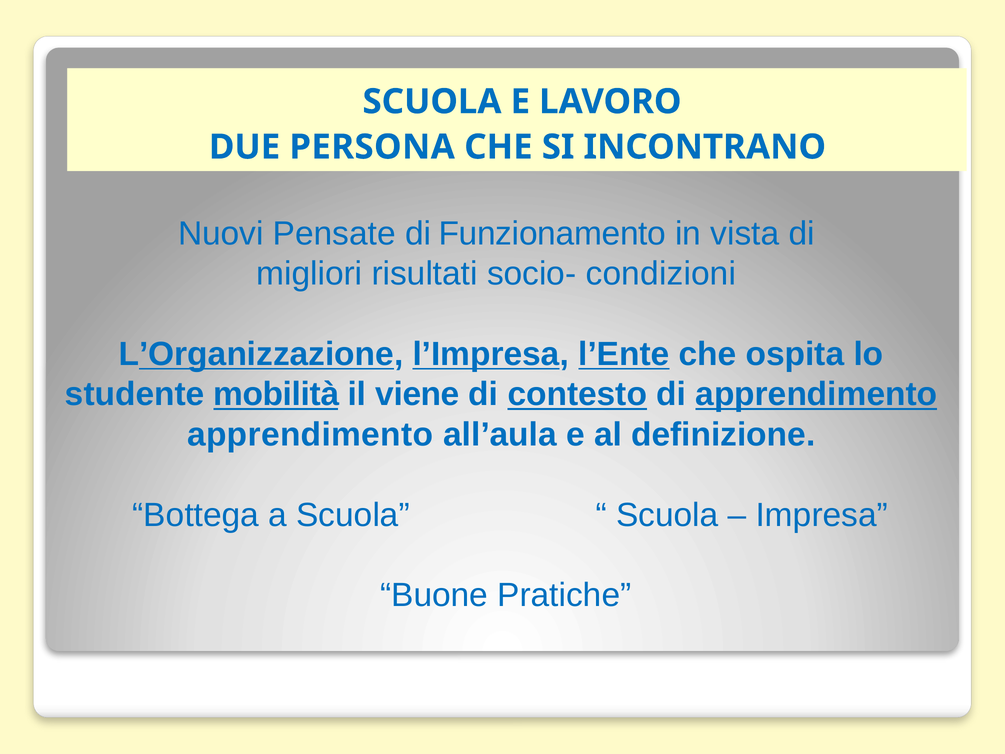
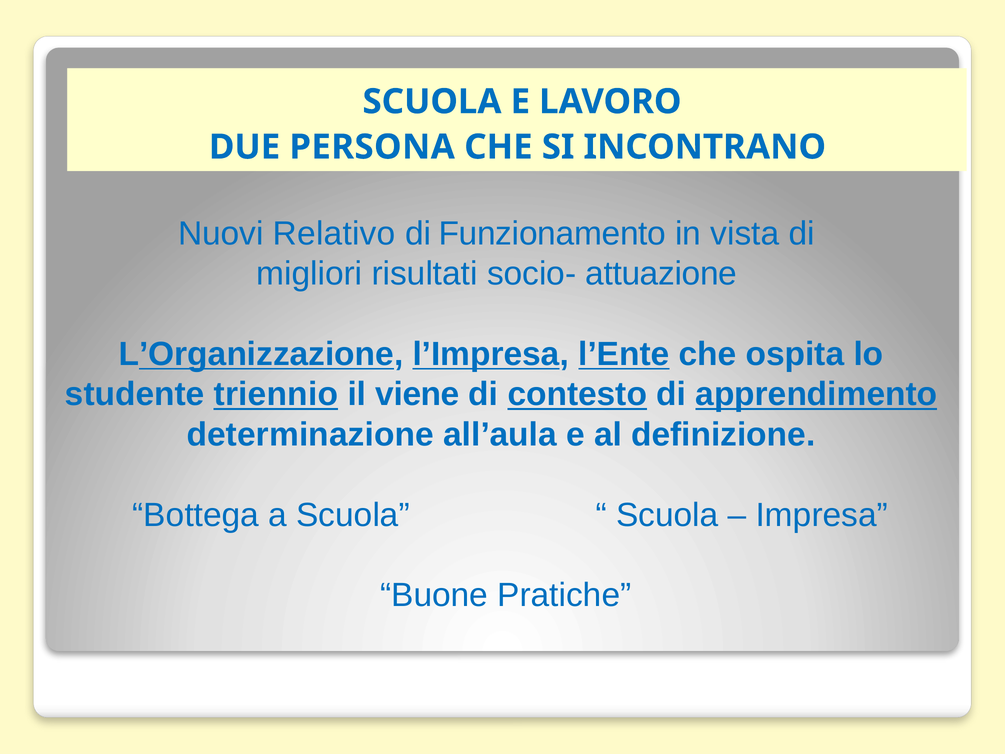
Pensate: Pensate -> Relativo
condizioni: condizioni -> attuazione
mobilità: mobilità -> triennio
apprendimento at (310, 434): apprendimento -> determinazione
